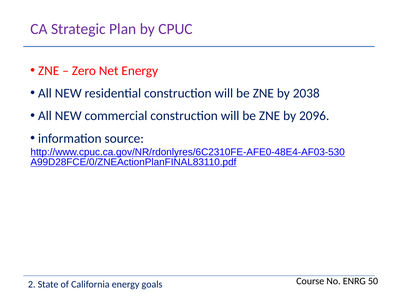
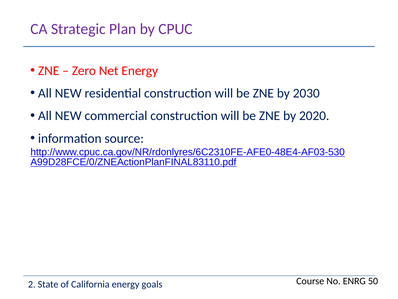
2038: 2038 -> 2030
2096: 2096 -> 2020
